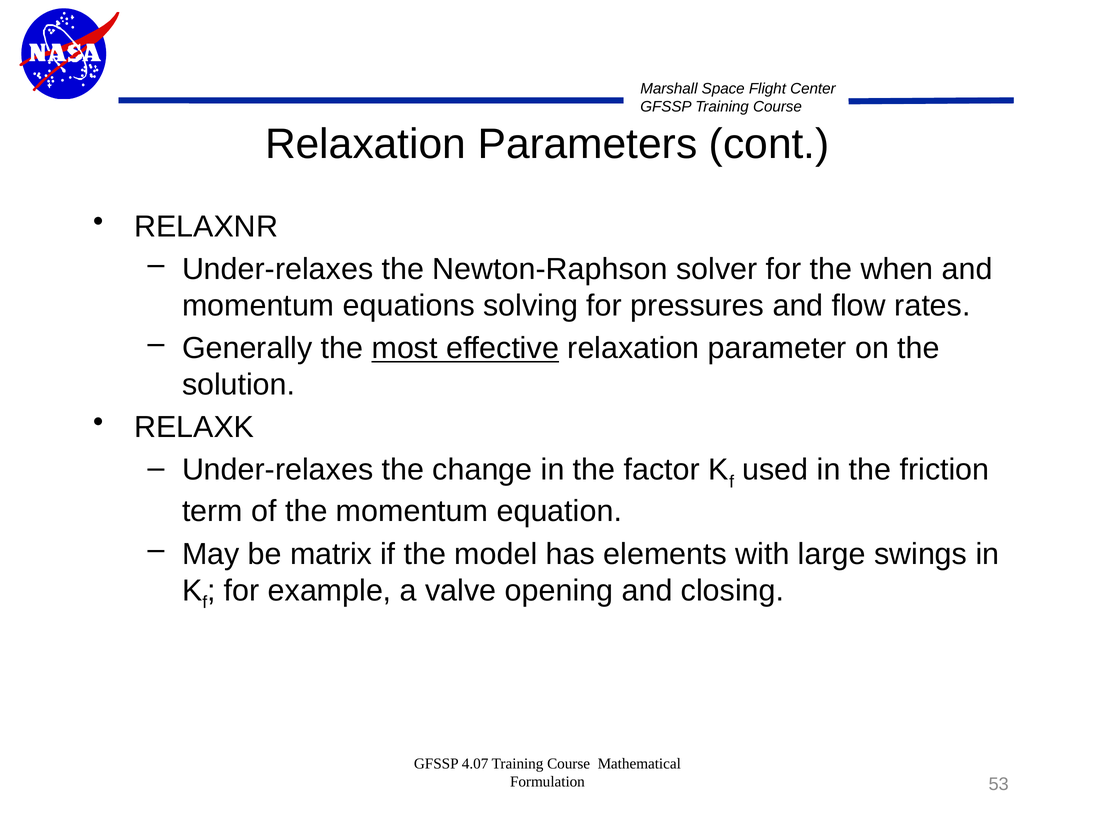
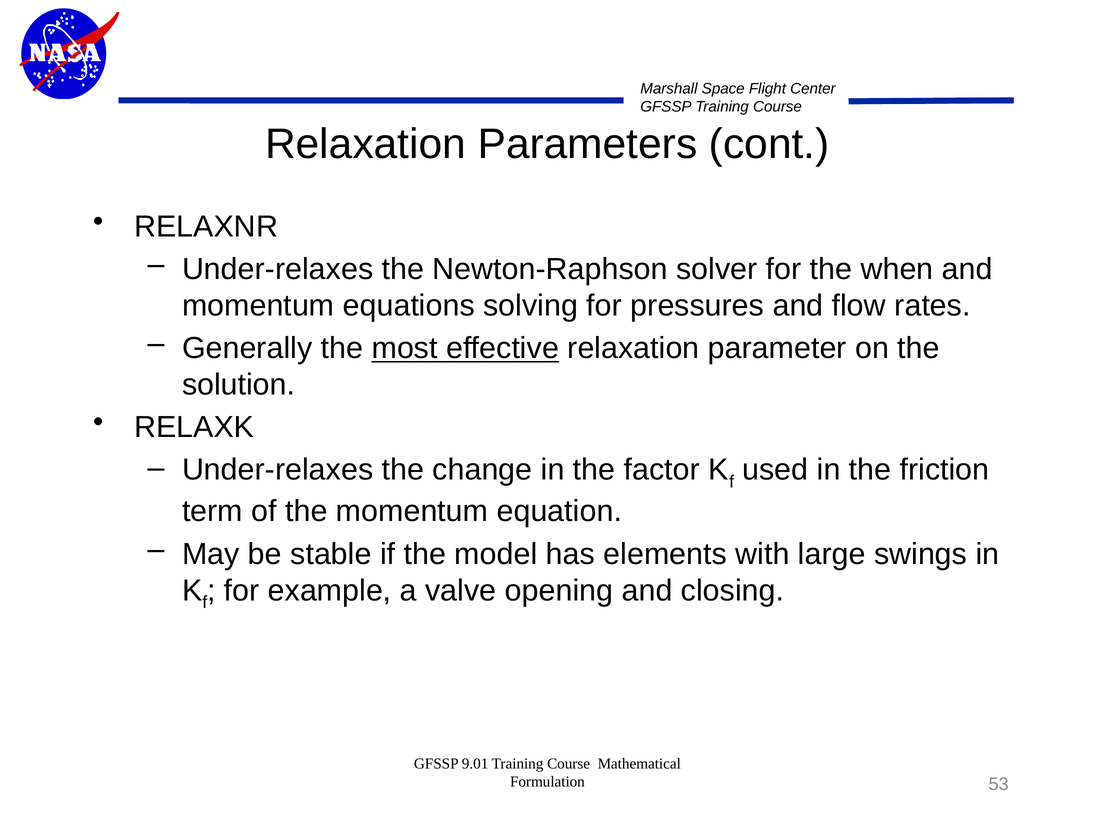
matrix: matrix -> stable
4.07: 4.07 -> 9.01
